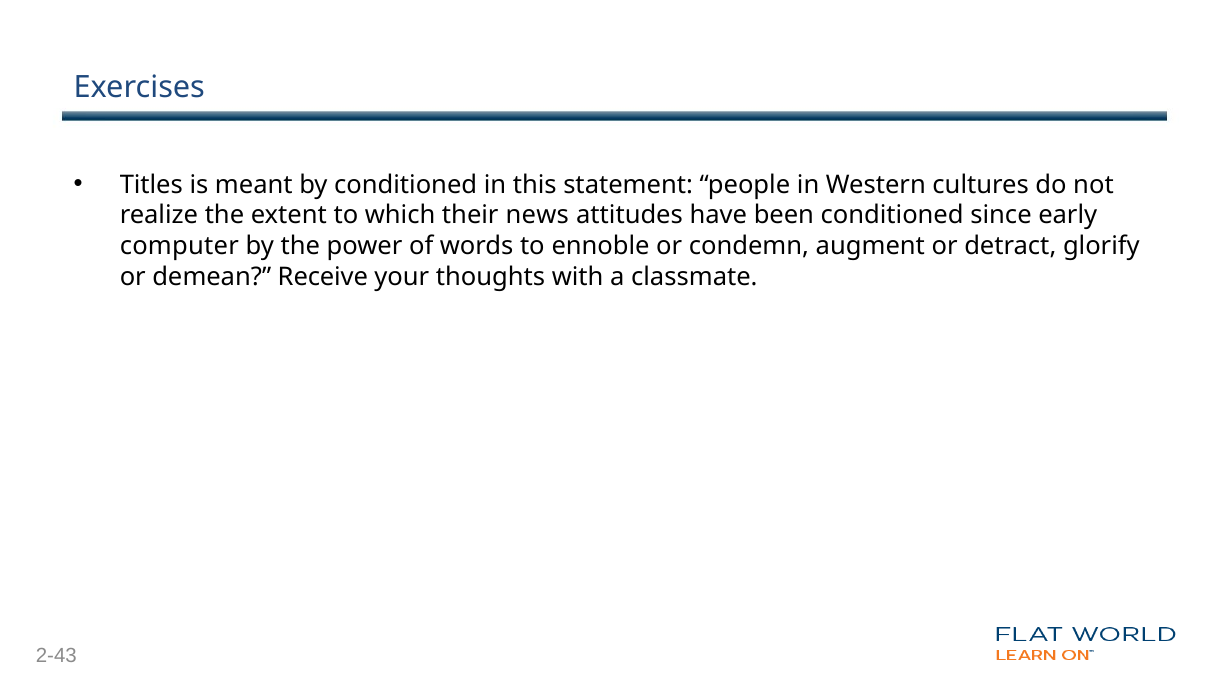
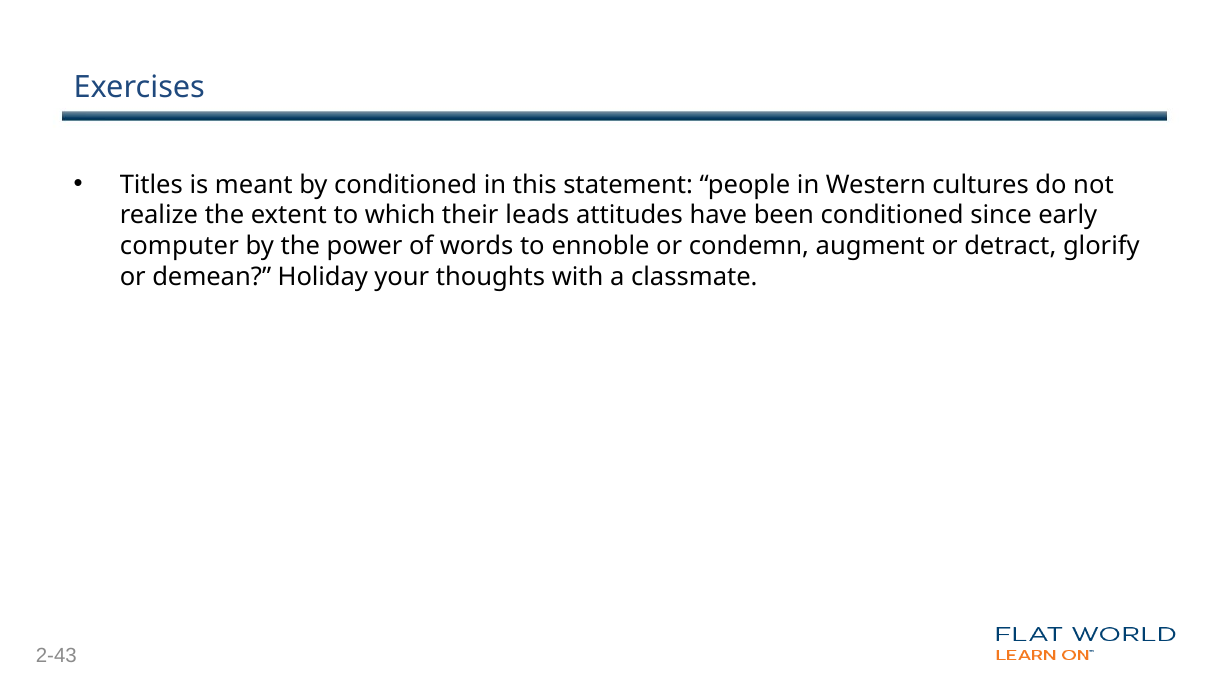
news: news -> leads
Receive: Receive -> Holiday
